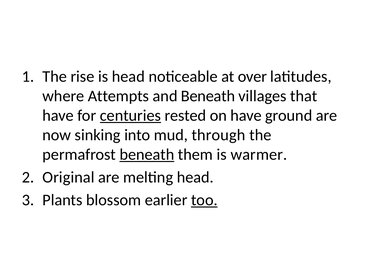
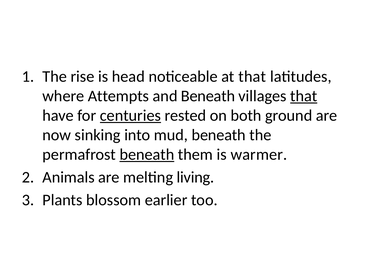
at over: over -> that
that at (304, 96) underline: none -> present
on have: have -> both
mud through: through -> beneath
Original: Original -> Animals
melting head: head -> living
too underline: present -> none
